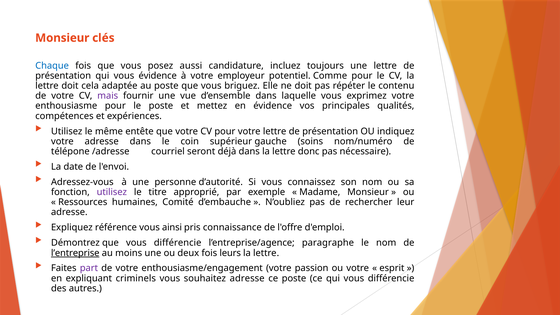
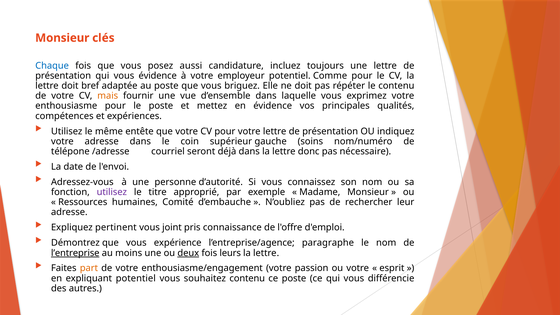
cela: cela -> bref
mais colour: purple -> orange
référence: référence -> pertinent
ainsi: ainsi -> joint
que vous différencie: différencie -> expérience
deux underline: none -> present
part colour: purple -> orange
expliquant criminels: criminels -> potentiel
souhaitez adresse: adresse -> contenu
